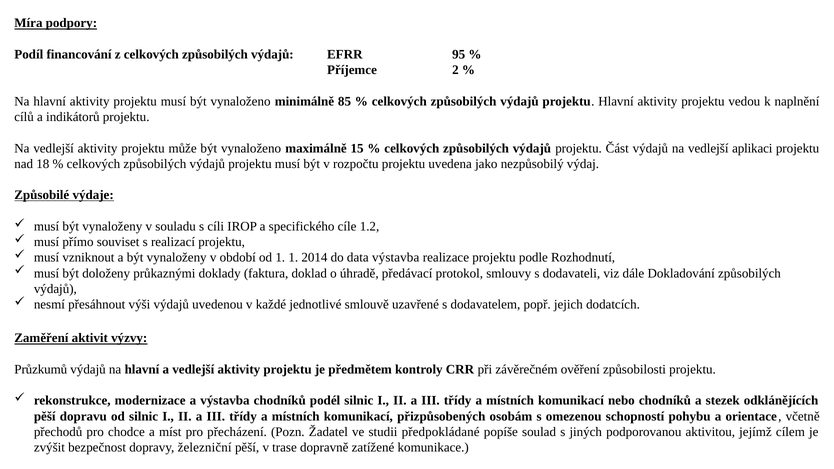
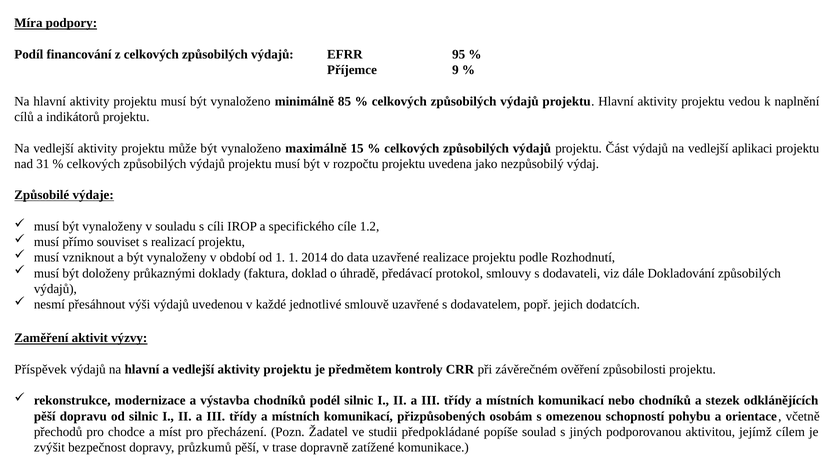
2: 2 -> 9
18: 18 -> 31
data výstavba: výstavba -> uzavřené
Průzkumů: Průzkumů -> Příspěvek
železniční: železniční -> průzkumů
